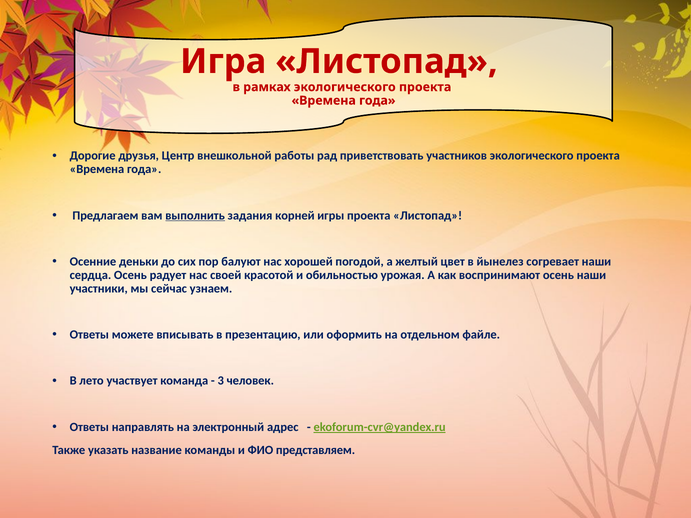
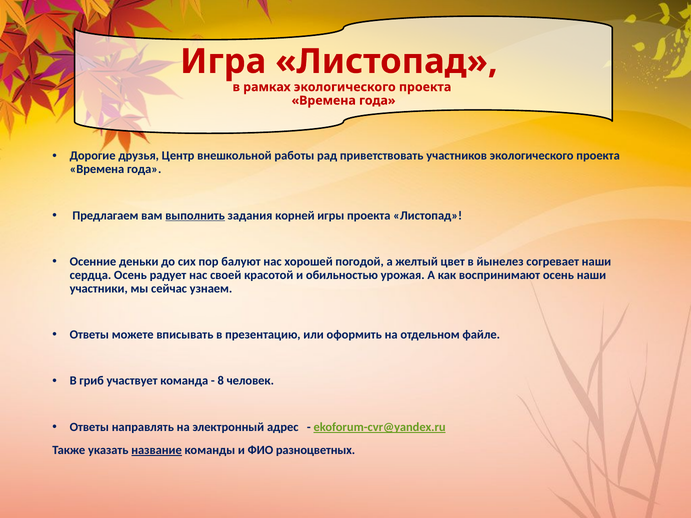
лето: лето -> гриб
3: 3 -> 8
название underline: none -> present
представляем: представляем -> разноцветных
